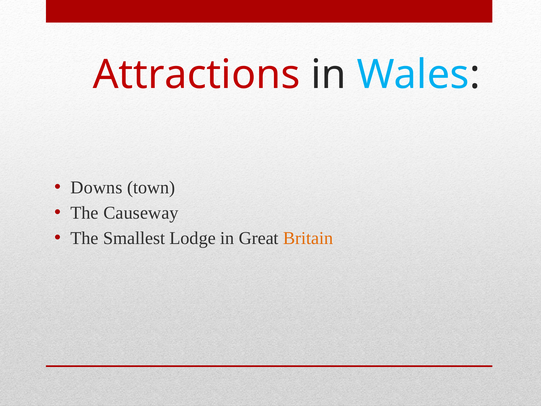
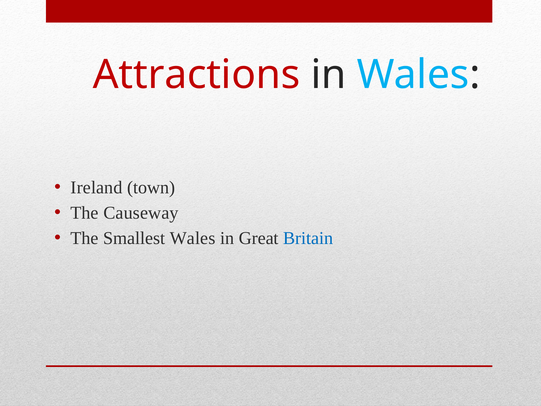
Downs: Downs -> Ireland
Smallest Lodge: Lodge -> Wales
Britain colour: orange -> blue
